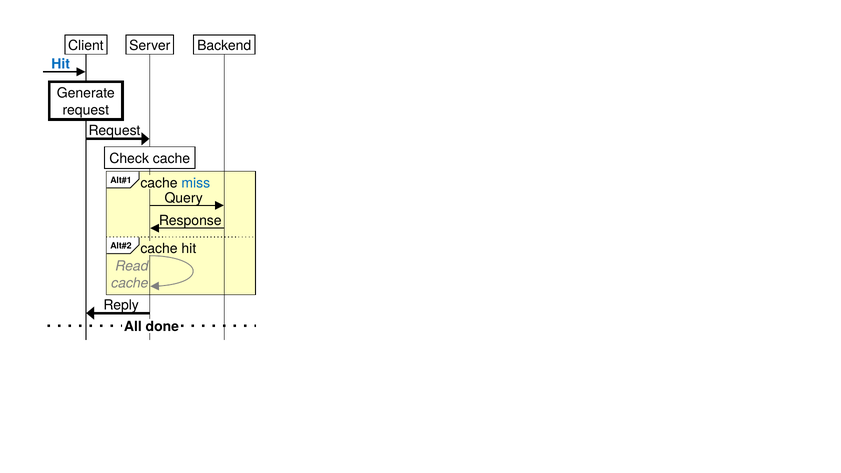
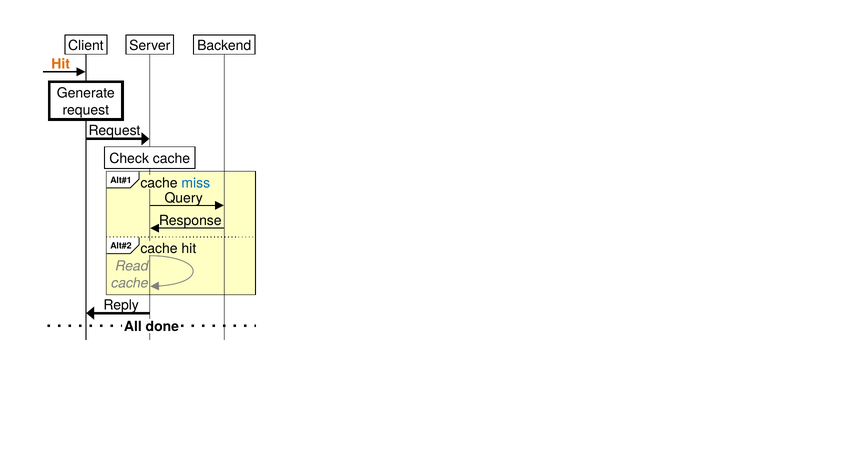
Hit at (61, 64) colour: blue -> orange
